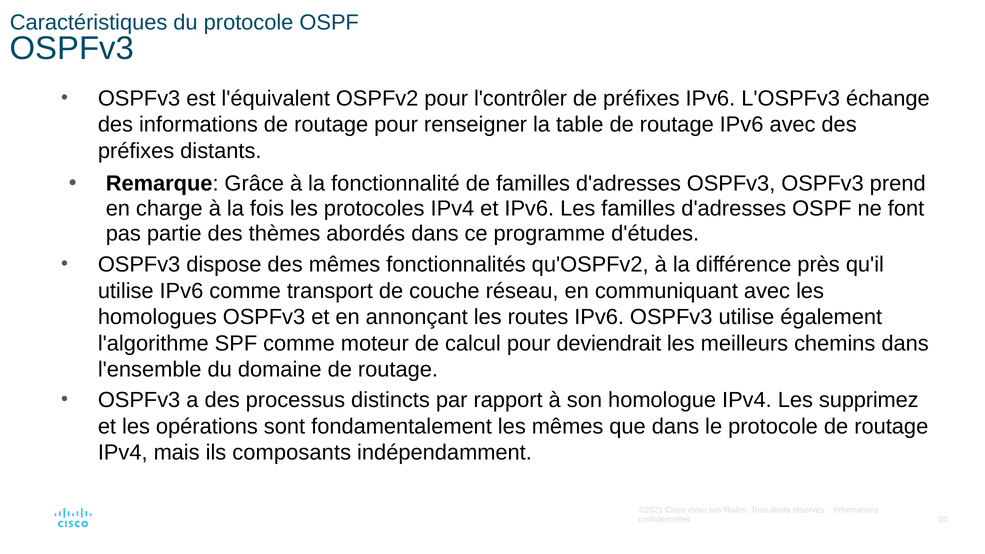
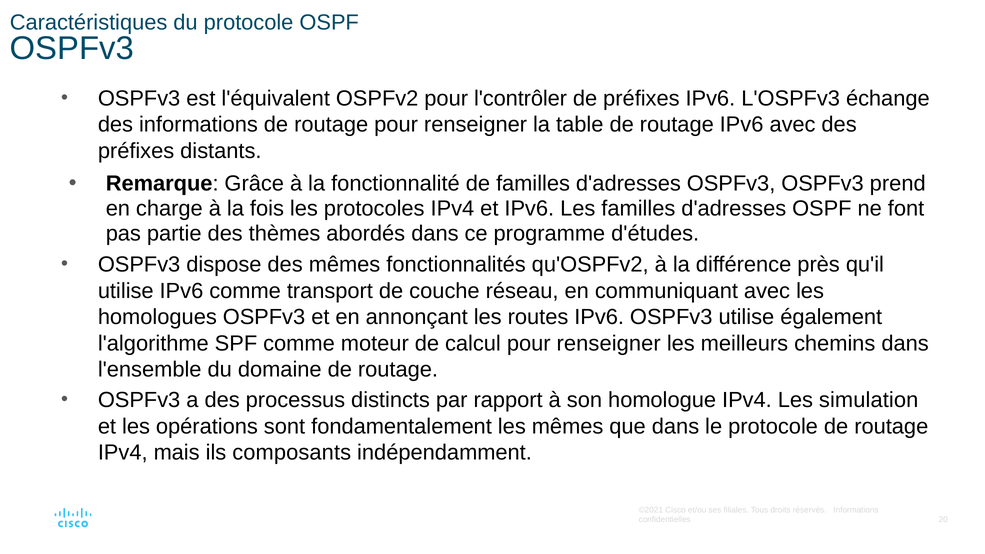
calcul pour deviendrait: deviendrait -> renseigner
supprimez: supprimez -> simulation
